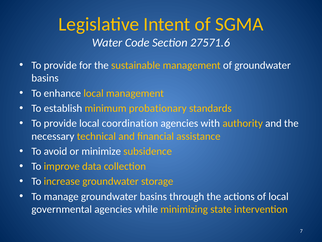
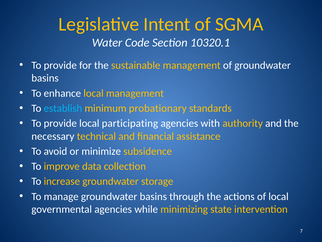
27571.6: 27571.6 -> 10320.1
establish colour: white -> light blue
coordination: coordination -> participating
